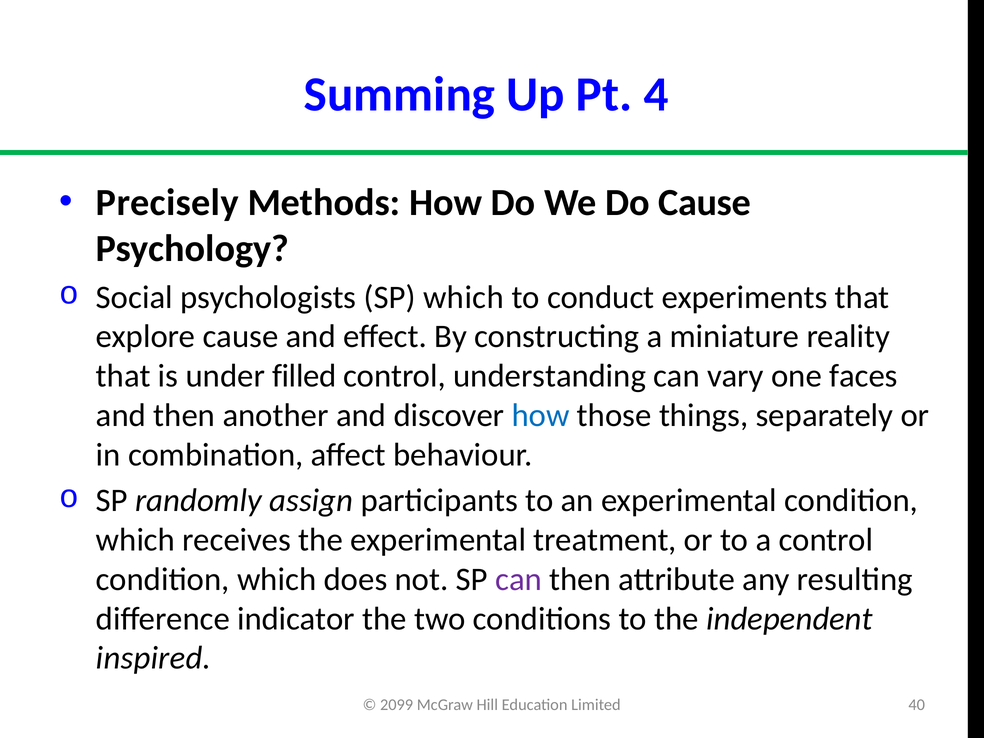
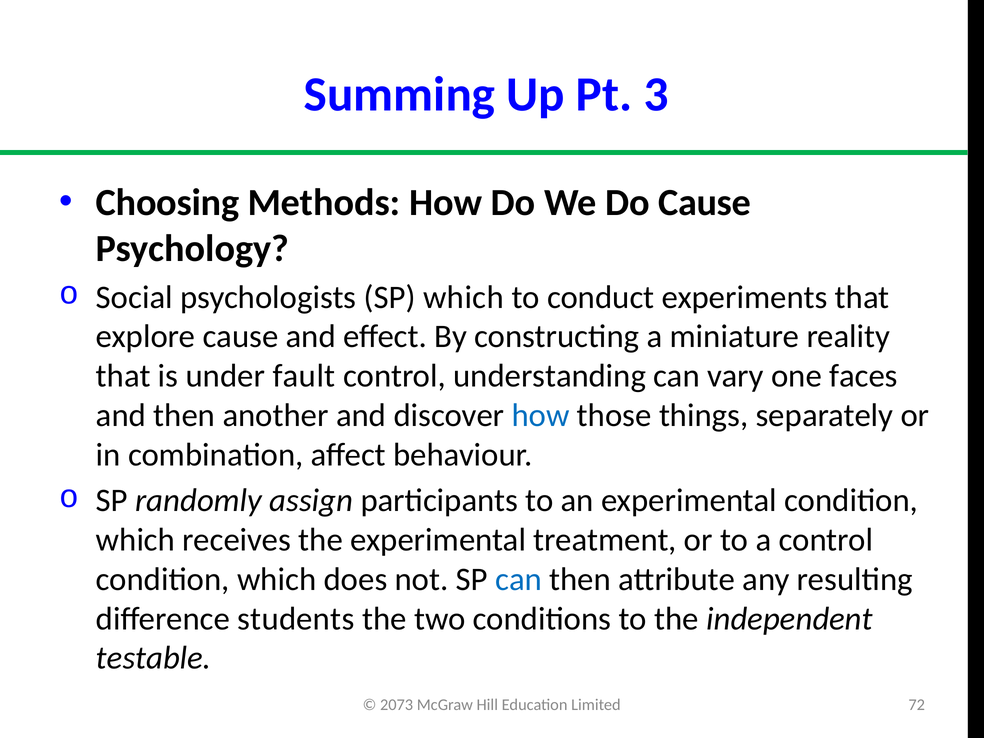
4: 4 -> 3
Precisely: Precisely -> Choosing
filled: filled -> fault
can at (519, 579) colour: purple -> blue
indicator: indicator -> students
inspired: inspired -> testable
2099: 2099 -> 2073
40: 40 -> 72
